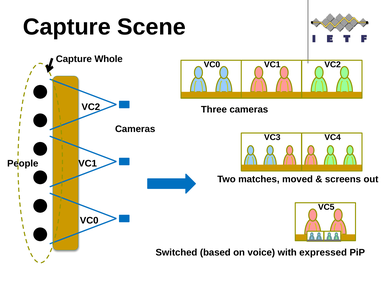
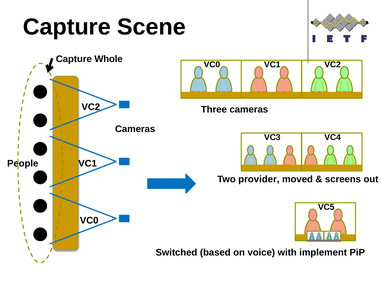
matches: matches -> provider
expressed: expressed -> implement
